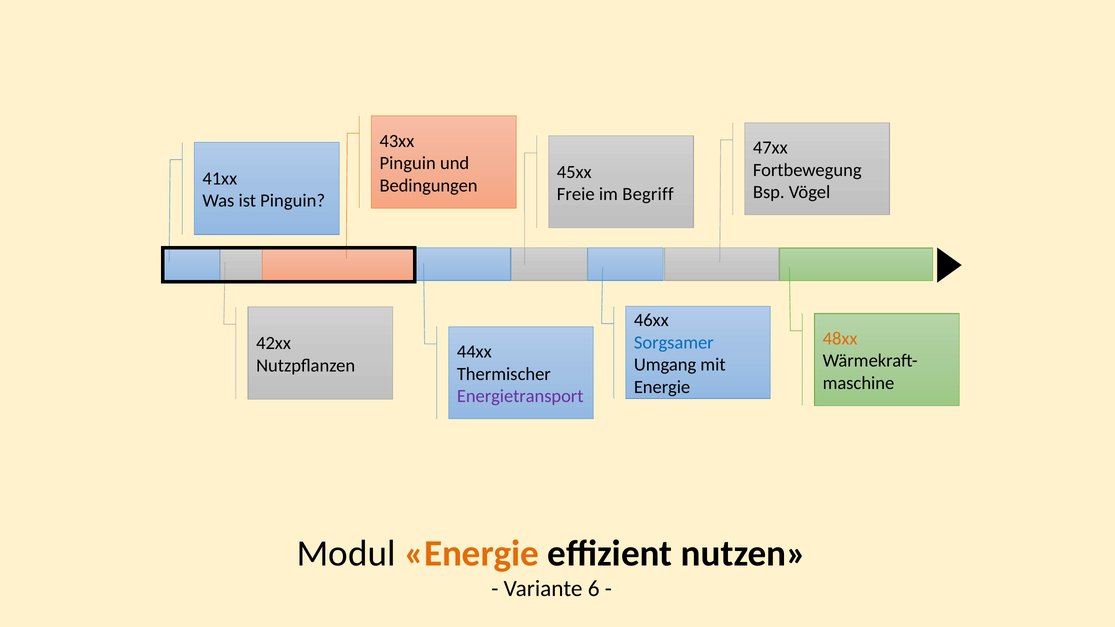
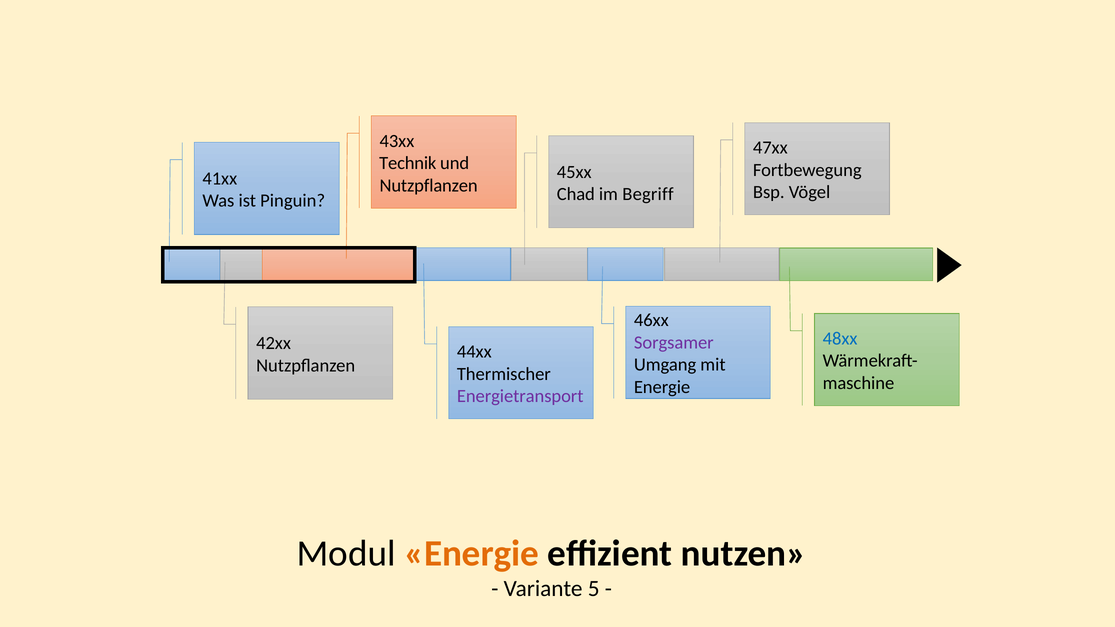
Pinguin at (408, 163): Pinguin -> Technik
Bedingungen at (429, 186): Bedingungen -> Nutzpflanzen
Freie: Freie -> Chad
48xx colour: orange -> blue
Sorgsamer colour: blue -> purple
6: 6 -> 5
